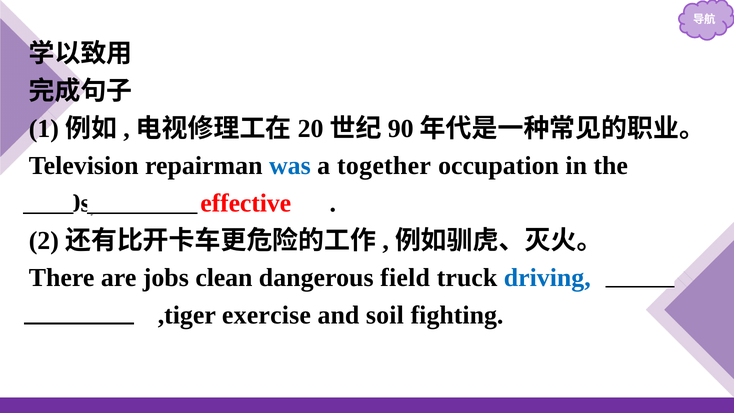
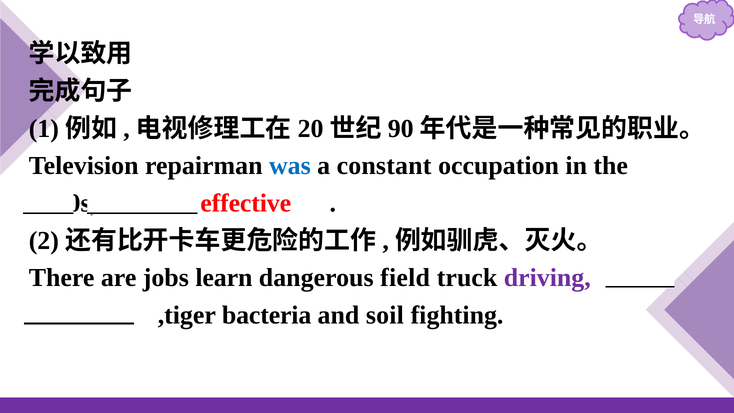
together: together -> constant
clean: clean -> learn
driving colour: blue -> purple
exercise: exercise -> bacteria
